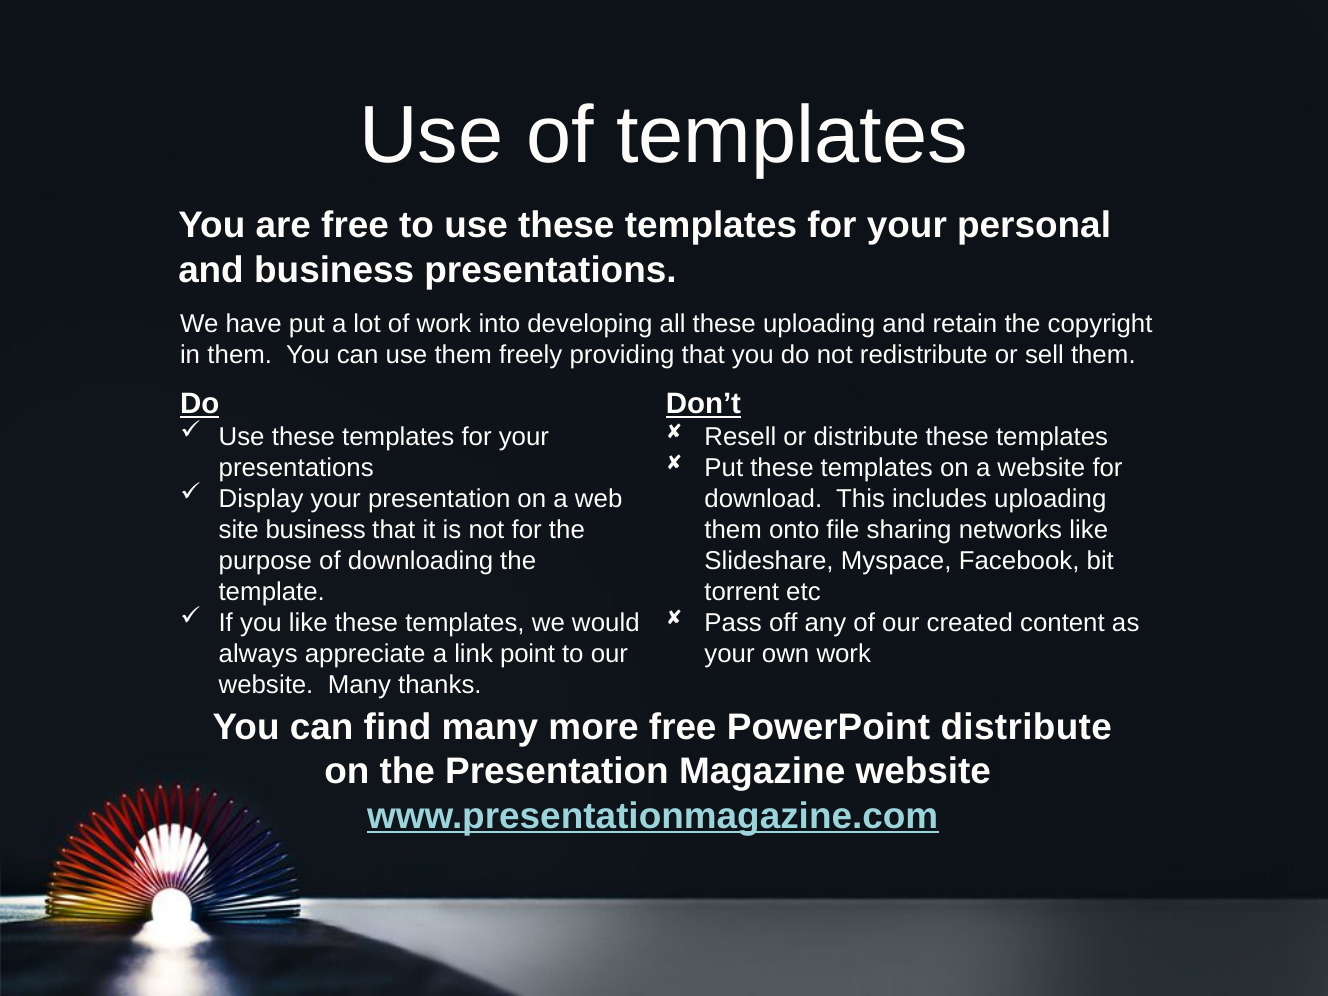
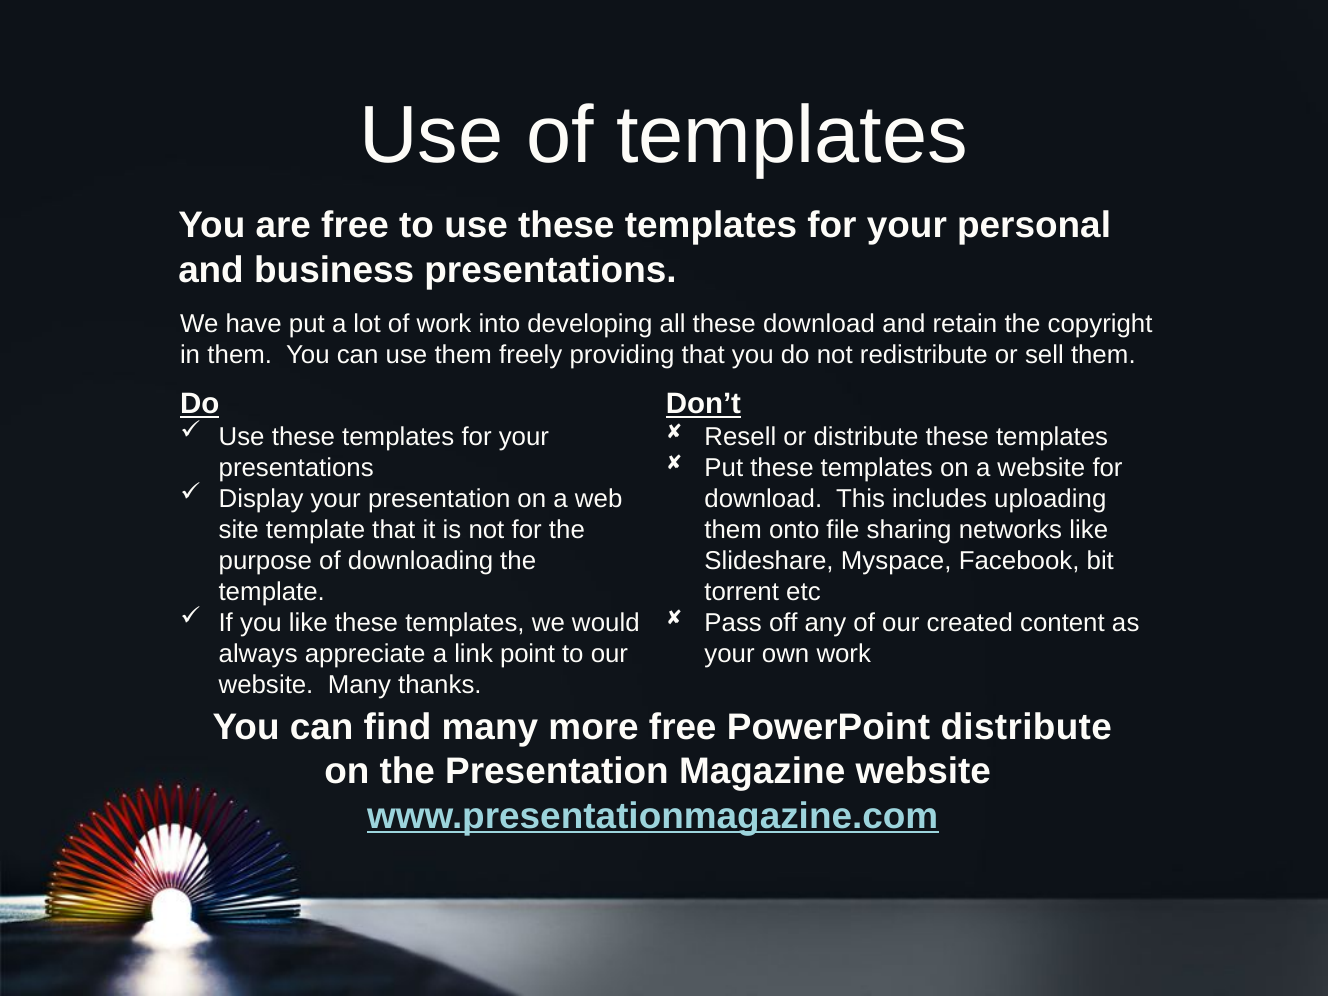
these uploading: uploading -> download
site business: business -> template
